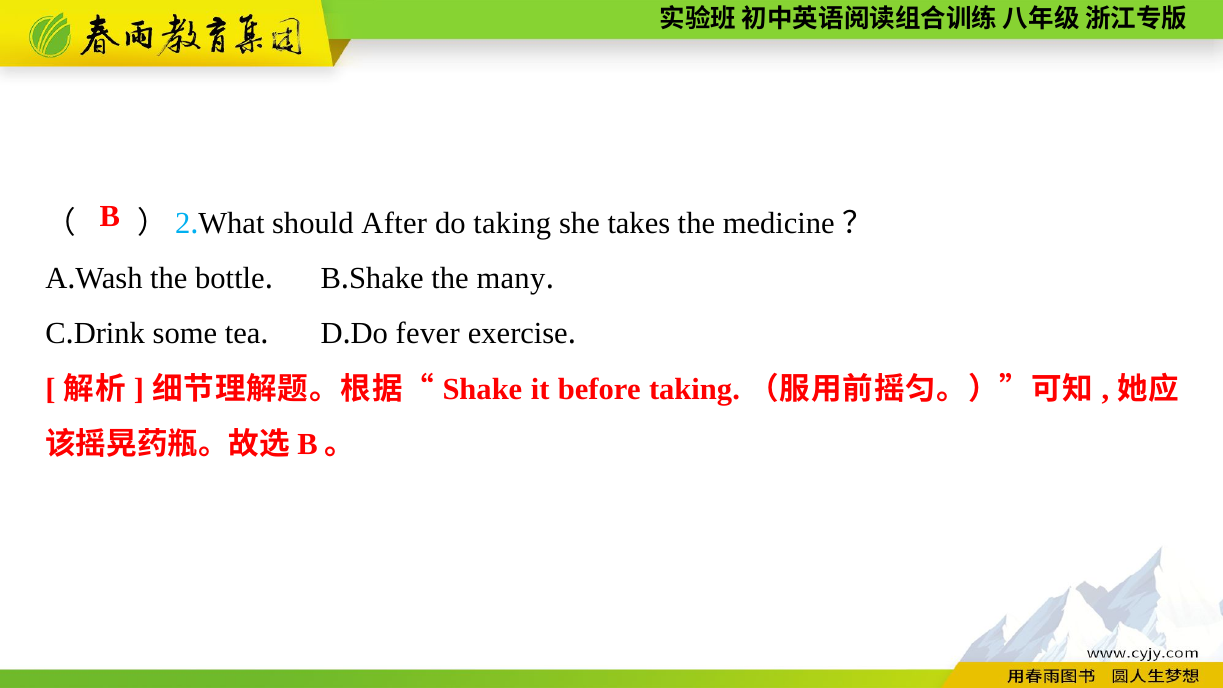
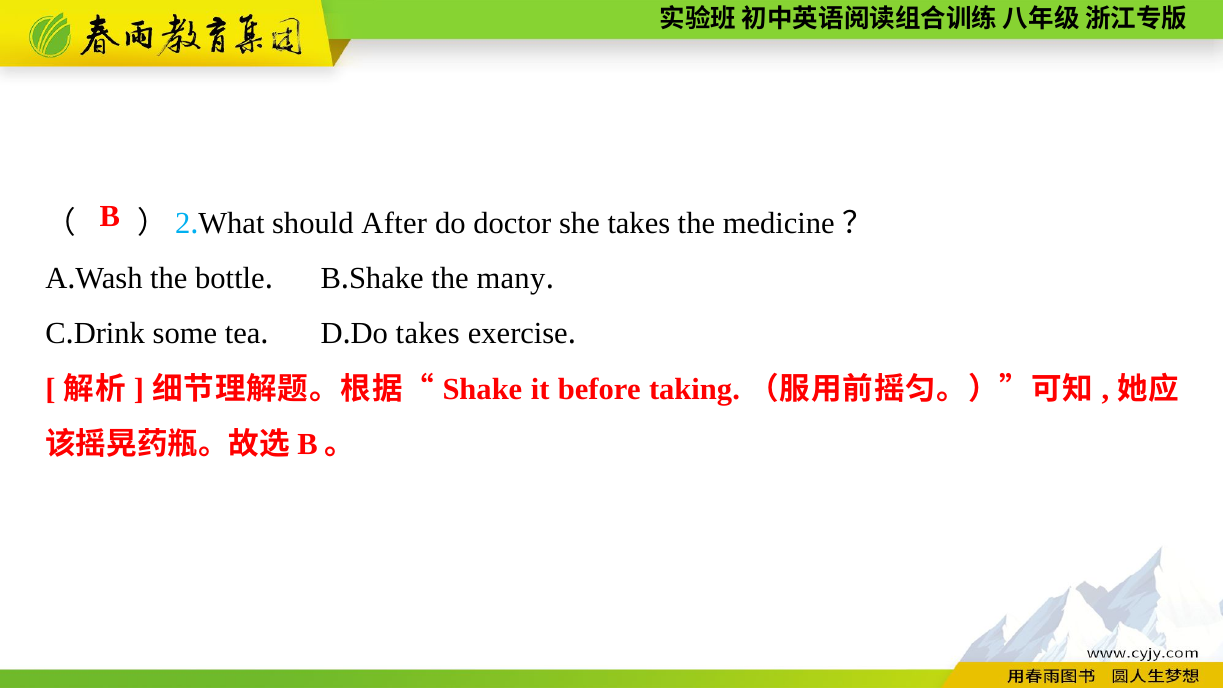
do taking: taking -> doctor
Do fever: fever -> takes
